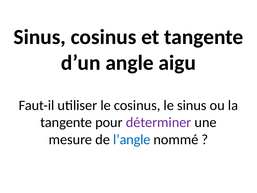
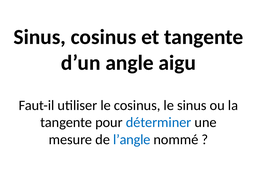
déterminer colour: purple -> blue
